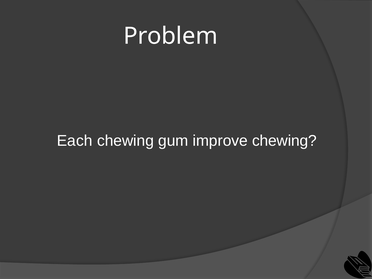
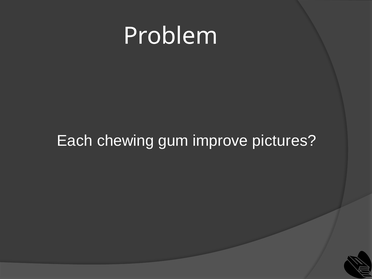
improve chewing: chewing -> pictures
